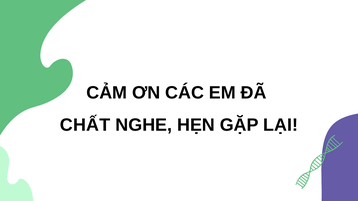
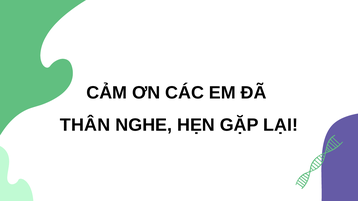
CHẤT: CHẤT -> THÂN
